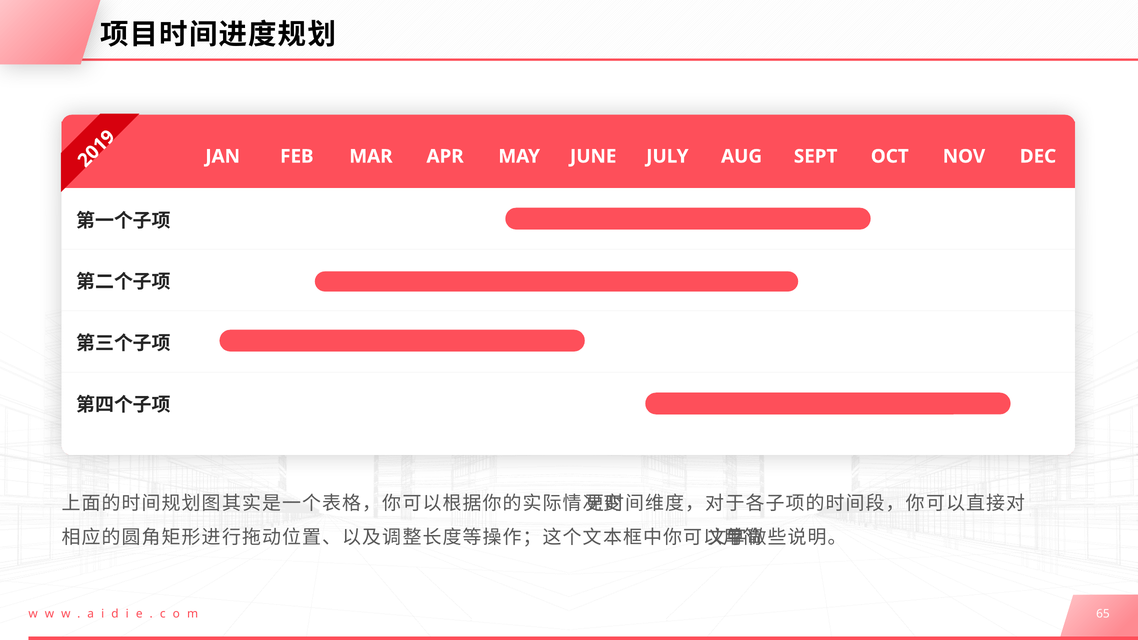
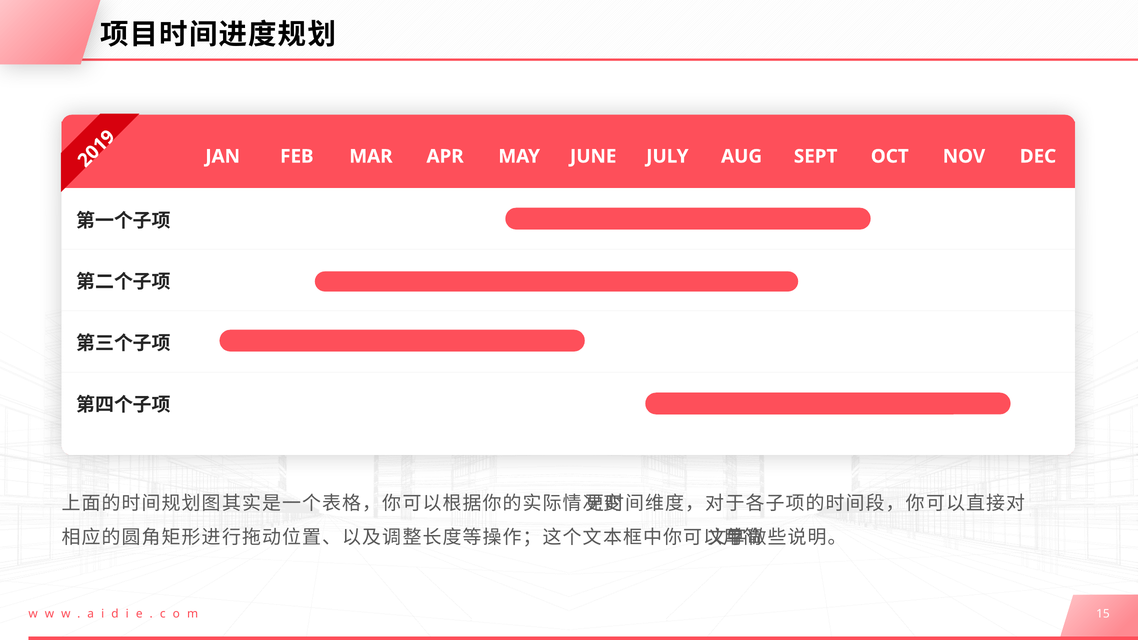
65: 65 -> 15
